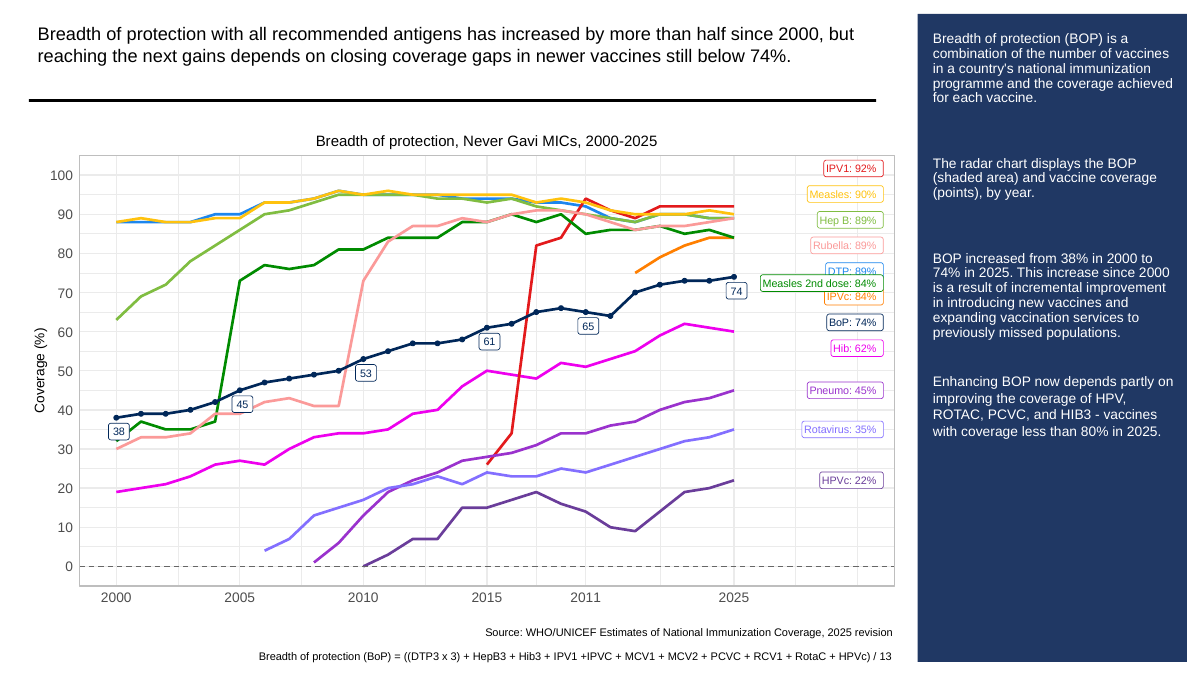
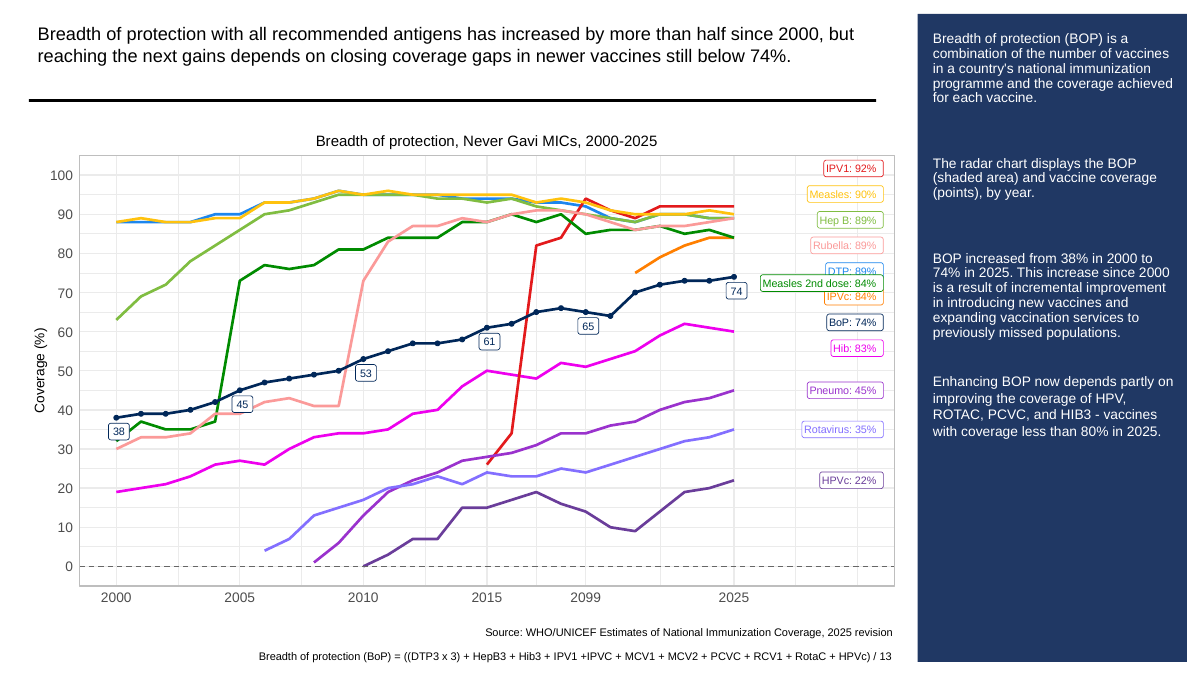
62%: 62% -> 83%
2011: 2011 -> 2099
